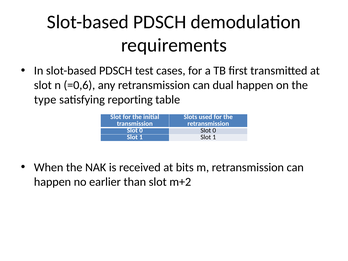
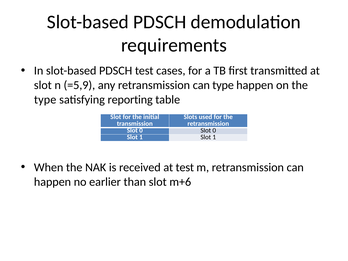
=0,6: =0,6 -> =5,9
can dual: dual -> type
at bits: bits -> test
m+2: m+2 -> m+6
